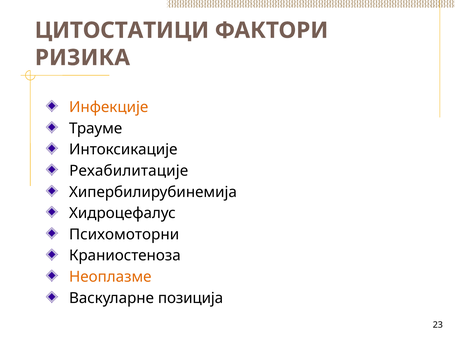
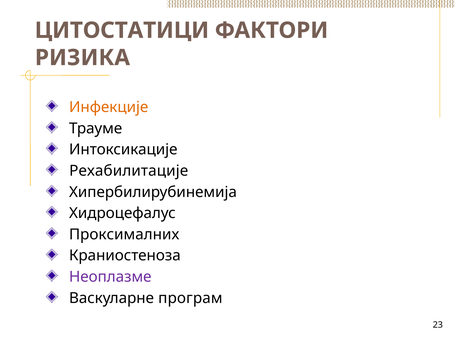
Психомоторни: Психомоторни -> Проксималних
Неоплазме colour: orange -> purple
позиција: позиција -> програм
